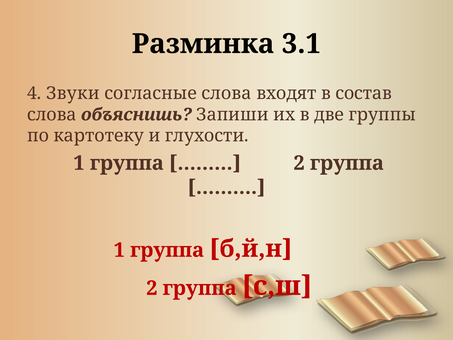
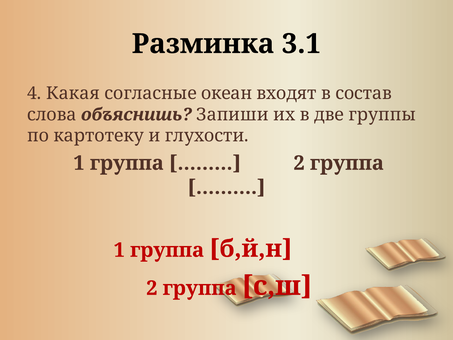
Звуки: Звуки -> Какая
согласные слова: слова -> океан
